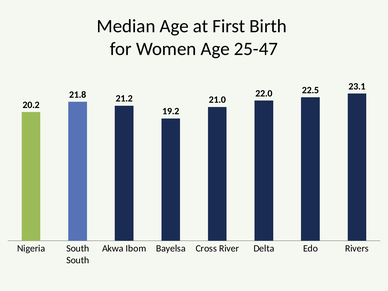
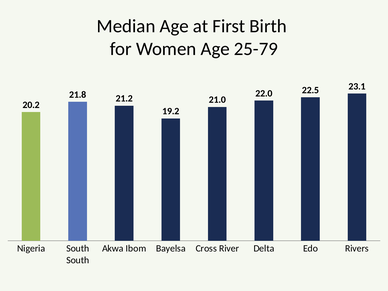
25-47: 25-47 -> 25-79
